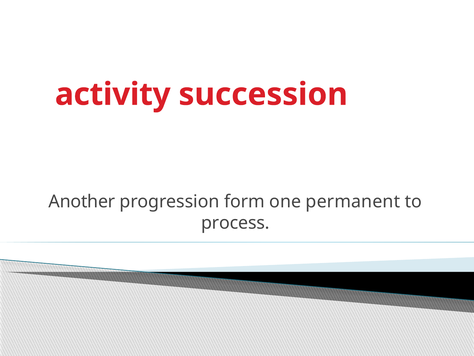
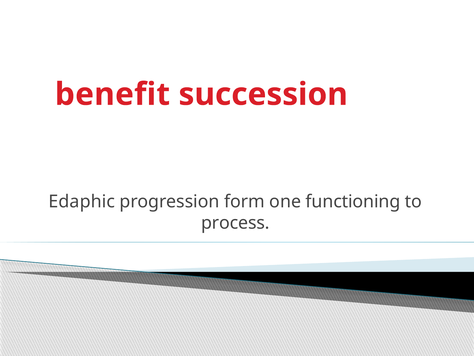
activity: activity -> benefit
Another: Another -> Edaphic
permanent: permanent -> functioning
